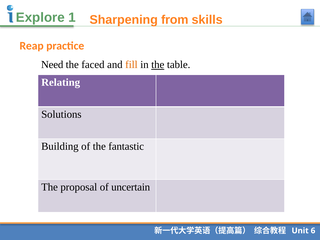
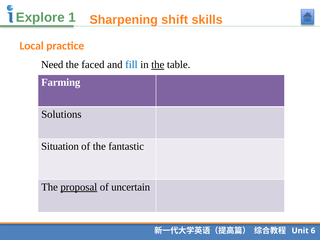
from: from -> shift
Reap: Reap -> Local
fill colour: orange -> blue
Relating: Relating -> Farming
Building: Building -> Situation
proposal underline: none -> present
